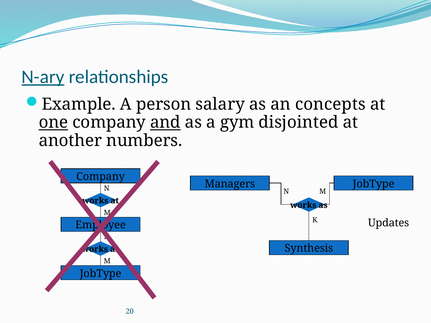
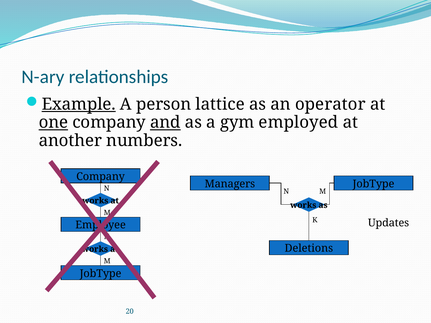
N-ary underline: present -> none
Example underline: none -> present
salary: salary -> lattice
concepts: concepts -> operator
disjointed: disjointed -> employed
Synthesis: Synthesis -> Deletions
